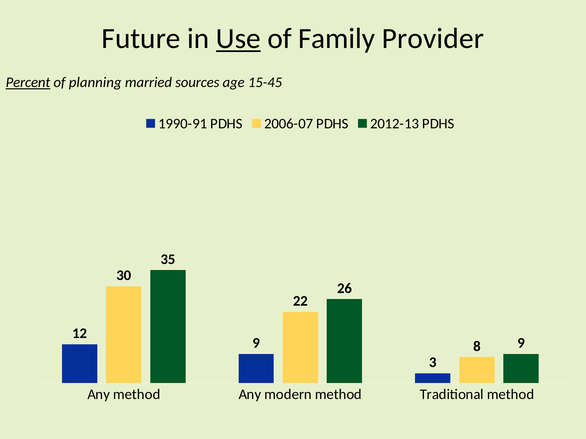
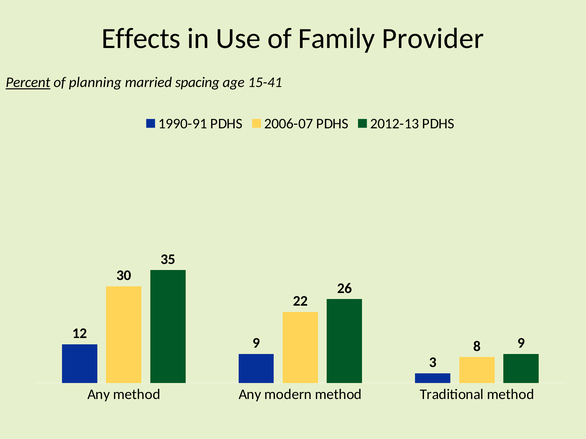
Future: Future -> Effects
Use underline: present -> none
sources: sources -> spacing
15-45: 15-45 -> 15-41
